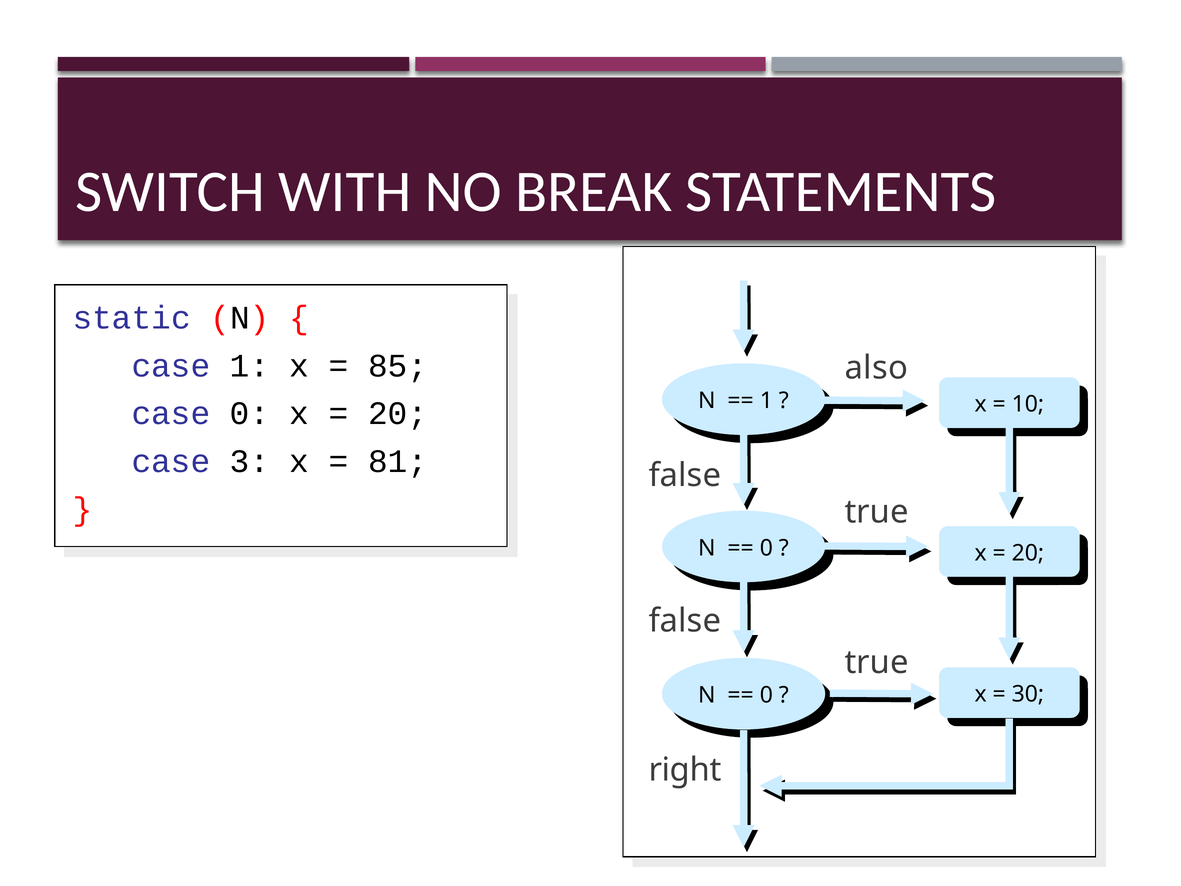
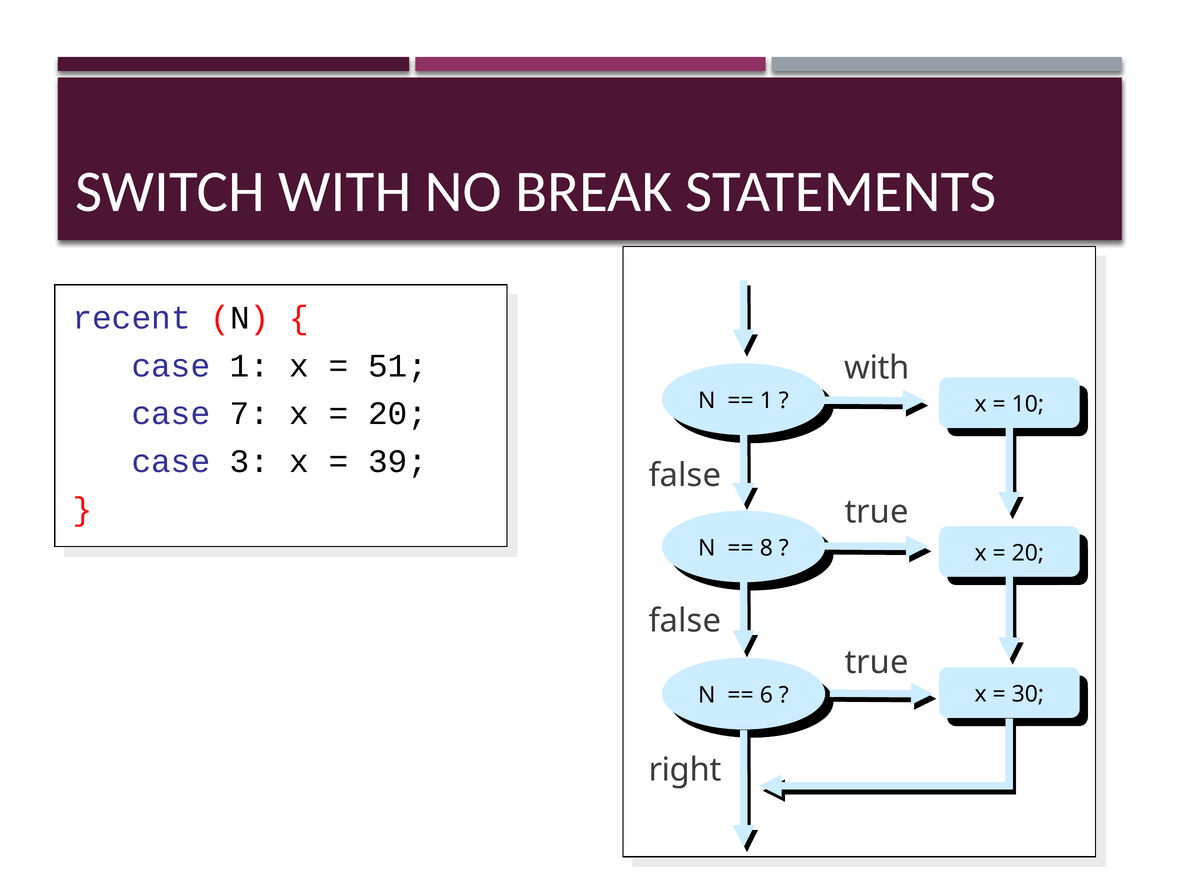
static: static -> recent
85: 85 -> 51
also at (876, 368): also -> with
case 0: 0 -> 7
81: 81 -> 39
0 at (766, 548): 0 -> 8
0 at (766, 695): 0 -> 6
